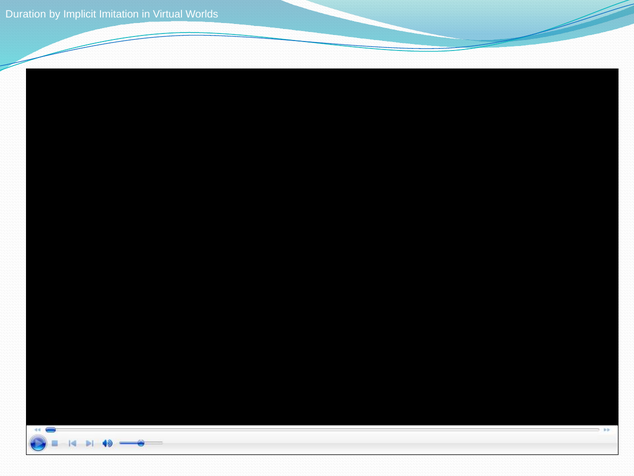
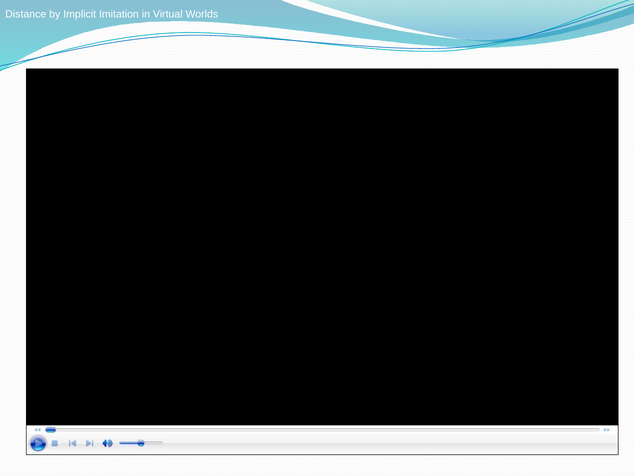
Duration: Duration -> Distance
